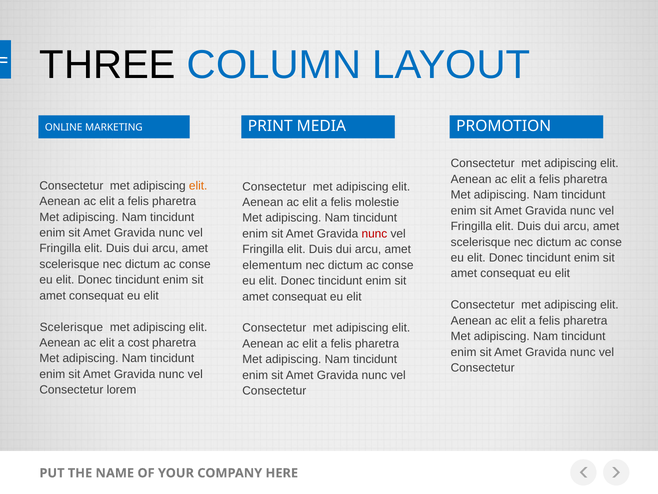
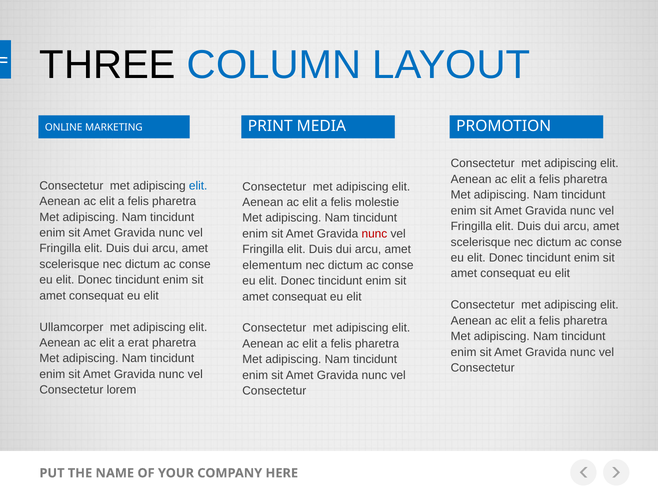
elit at (198, 186) colour: orange -> blue
Scelerisque at (71, 327): Scelerisque -> Ullamcorper
cost: cost -> erat
